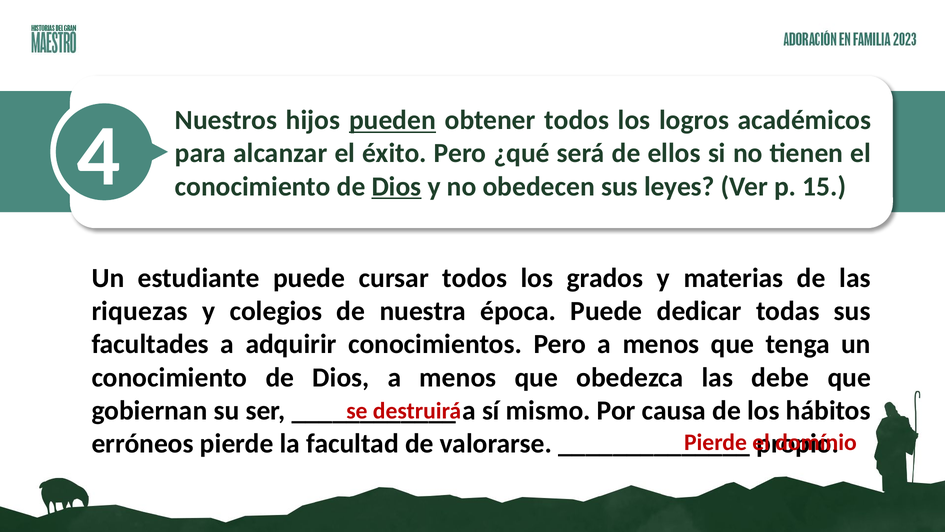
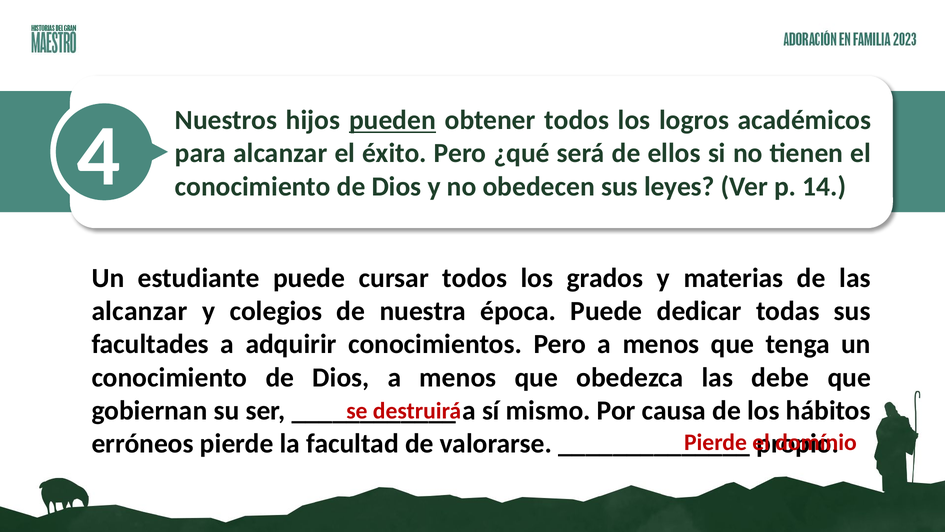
Dios at (397, 186) underline: present -> none
15: 15 -> 14
riquezas at (140, 311): riquezas -> alcanzar
